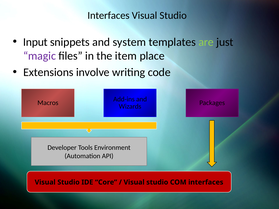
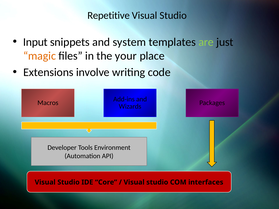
Interfaces at (108, 15): Interfaces -> Repetitive
magic colour: purple -> orange
item: item -> your
